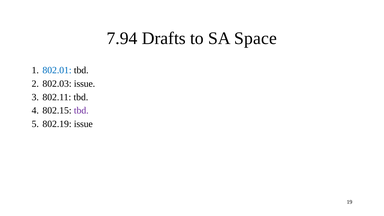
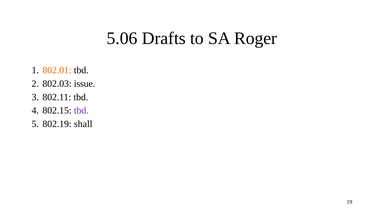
7.94: 7.94 -> 5.06
Space: Space -> Roger
802.01 colour: blue -> orange
802.19 issue: issue -> shall
